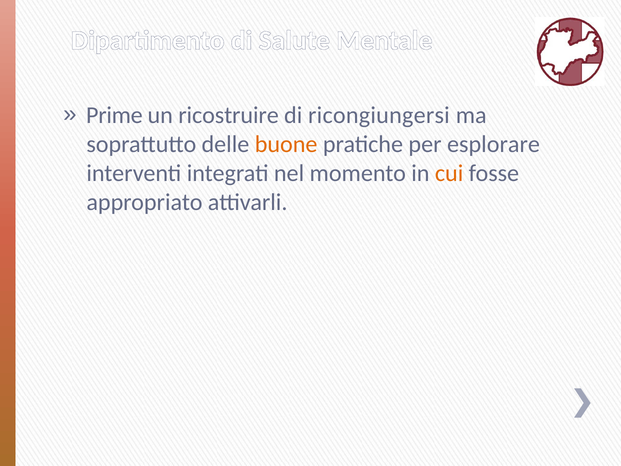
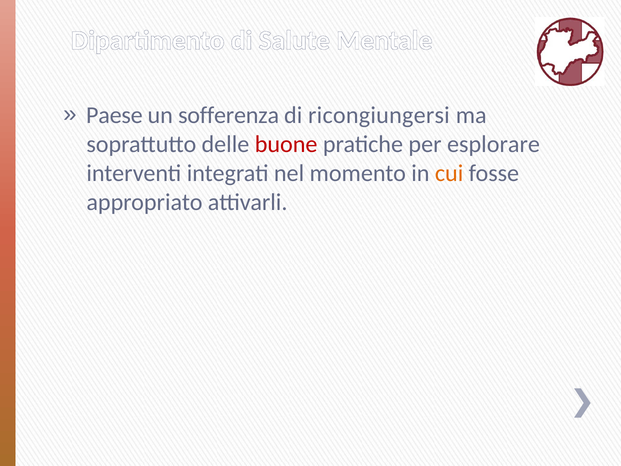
Prime: Prime -> Paese
ricostruire: ricostruire -> sofferenza
buone colour: orange -> red
